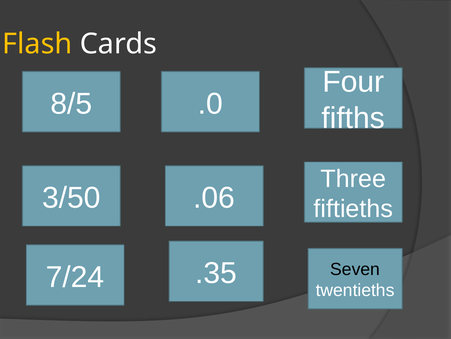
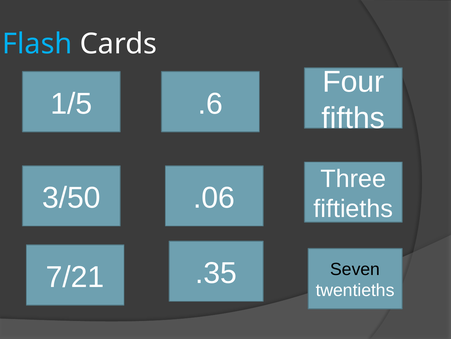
Flash colour: yellow -> light blue
8/5: 8/5 -> 1/5
.0: .0 -> .6
7/24: 7/24 -> 7/21
